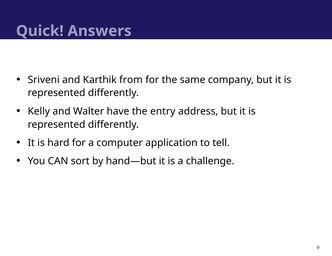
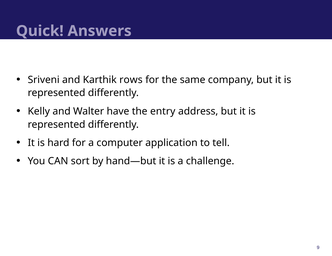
from: from -> rows
